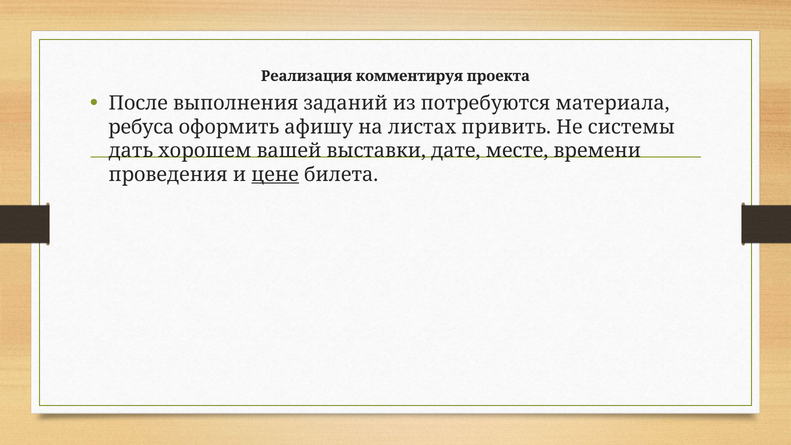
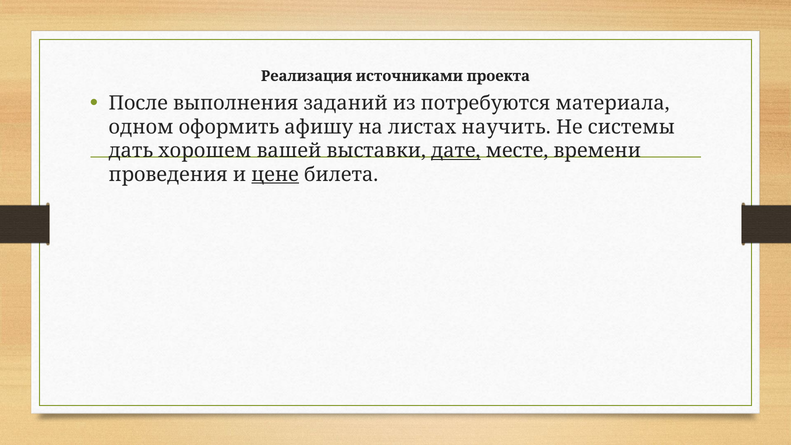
комментируя: комментируя -> источниками
ребуса: ребуса -> одном
привить: привить -> научить
дате underline: none -> present
